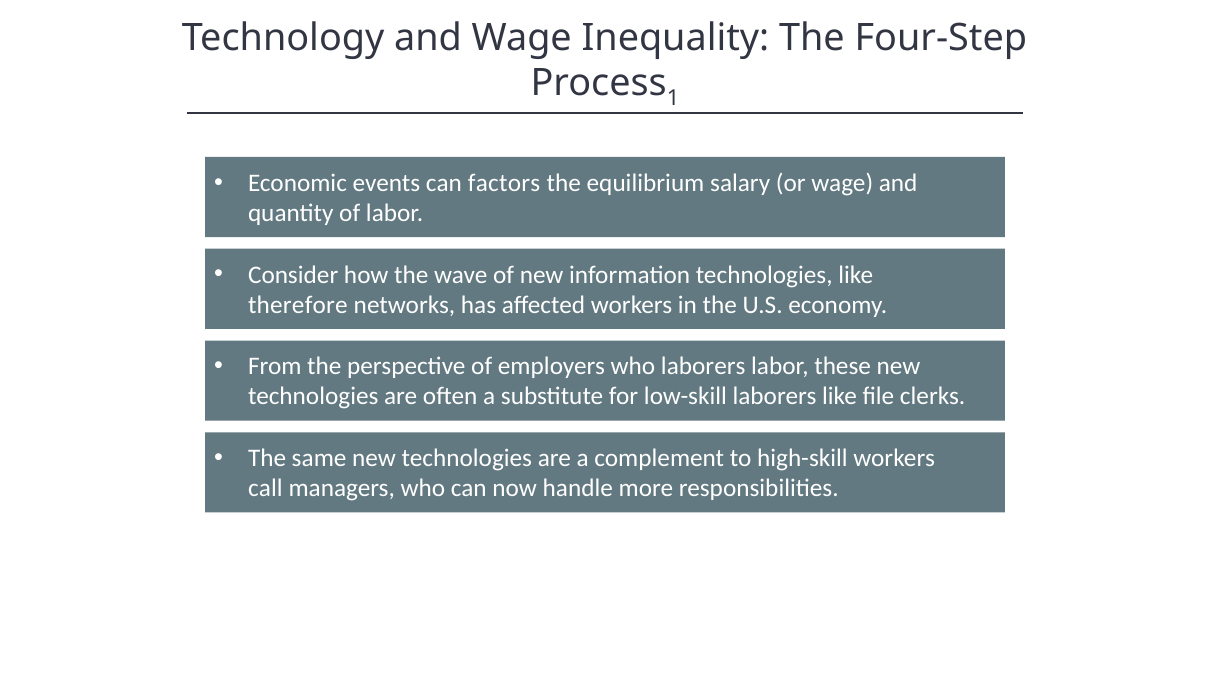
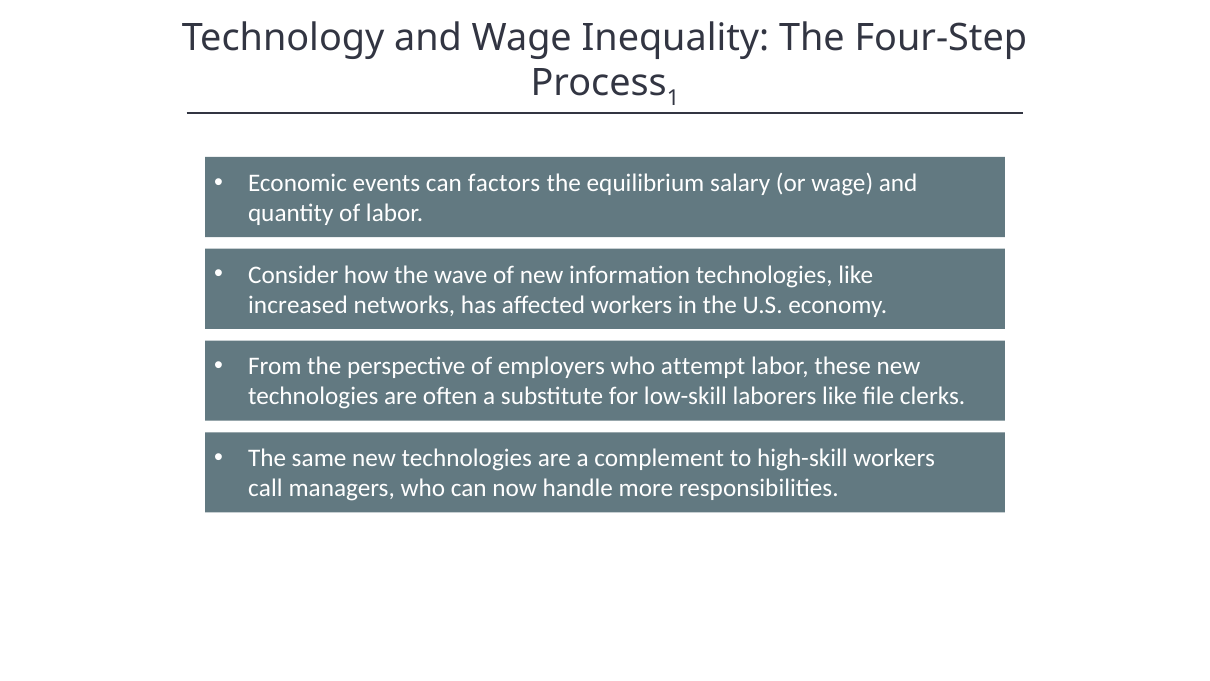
therefore: therefore -> increased
who laborers: laborers -> attempt
